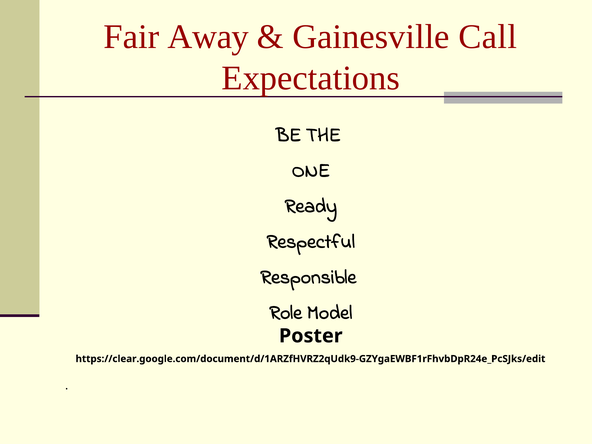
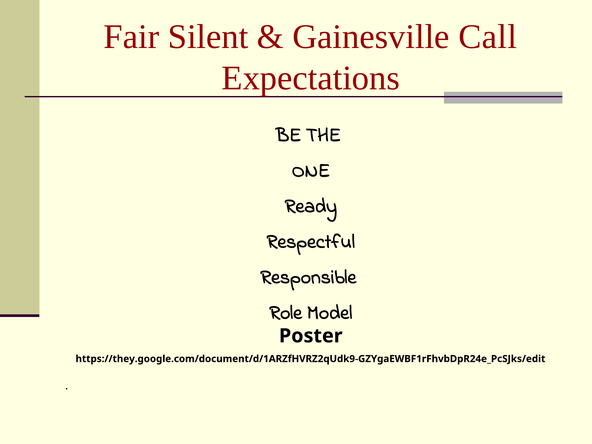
Away: Away -> Silent
https://clear.google.com/document/d/1ARZfHVRZ2qUdk9-GZYgaEWBF1rFhvbDpR24e_PcSJks/edit: https://clear.google.com/document/d/1ARZfHVRZ2qUdk9-GZYgaEWBF1rFhvbDpR24e_PcSJks/edit -> https://they.google.com/document/d/1ARZfHVRZ2qUdk9-GZYgaEWBF1rFhvbDpR24e_PcSJks/edit
